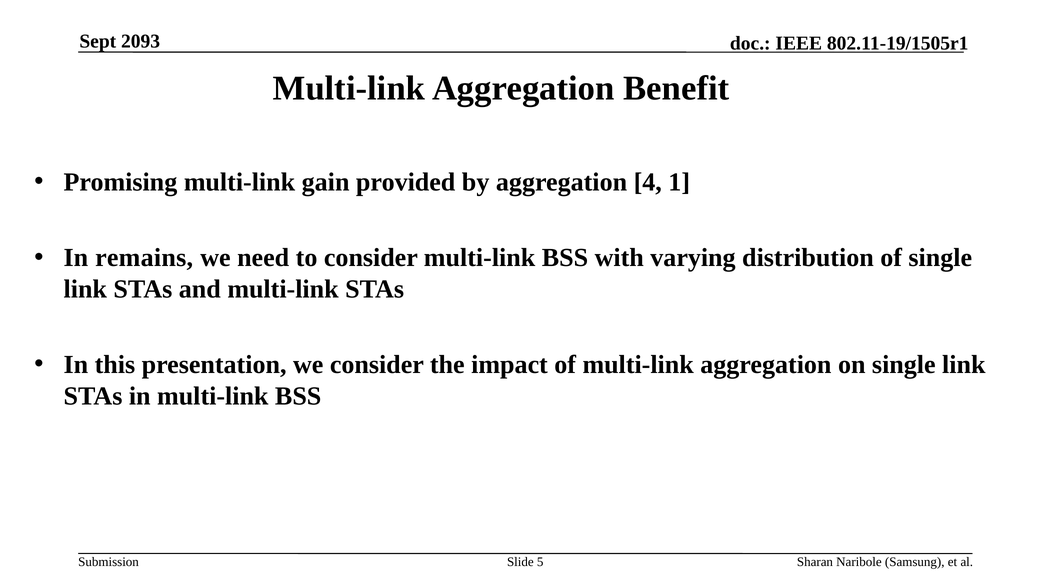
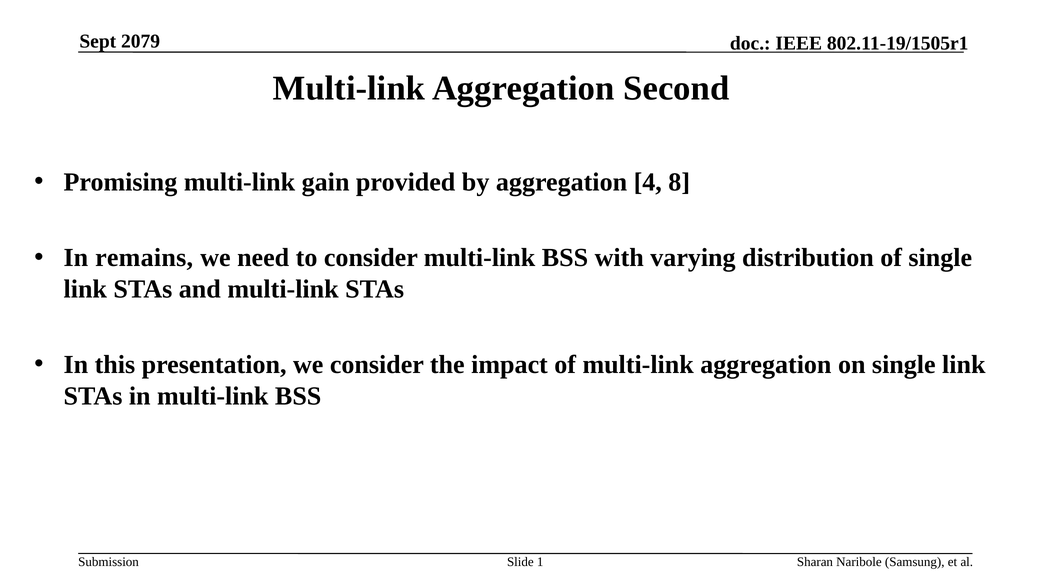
2093: 2093 -> 2079
Benefit: Benefit -> Second
1: 1 -> 8
5: 5 -> 1
